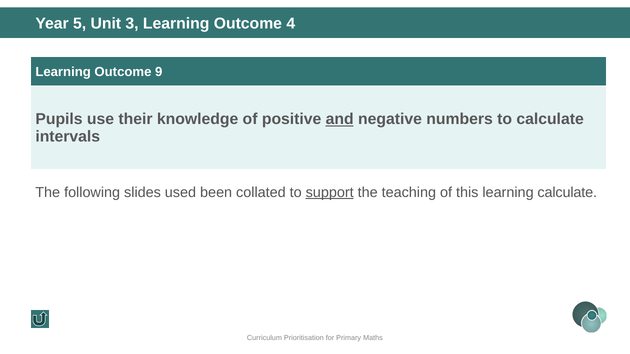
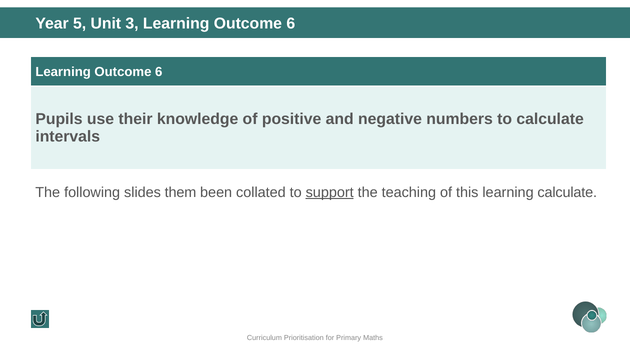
3 Learning Outcome 4: 4 -> 6
9 at (159, 72): 9 -> 6
and underline: present -> none
used: used -> them
